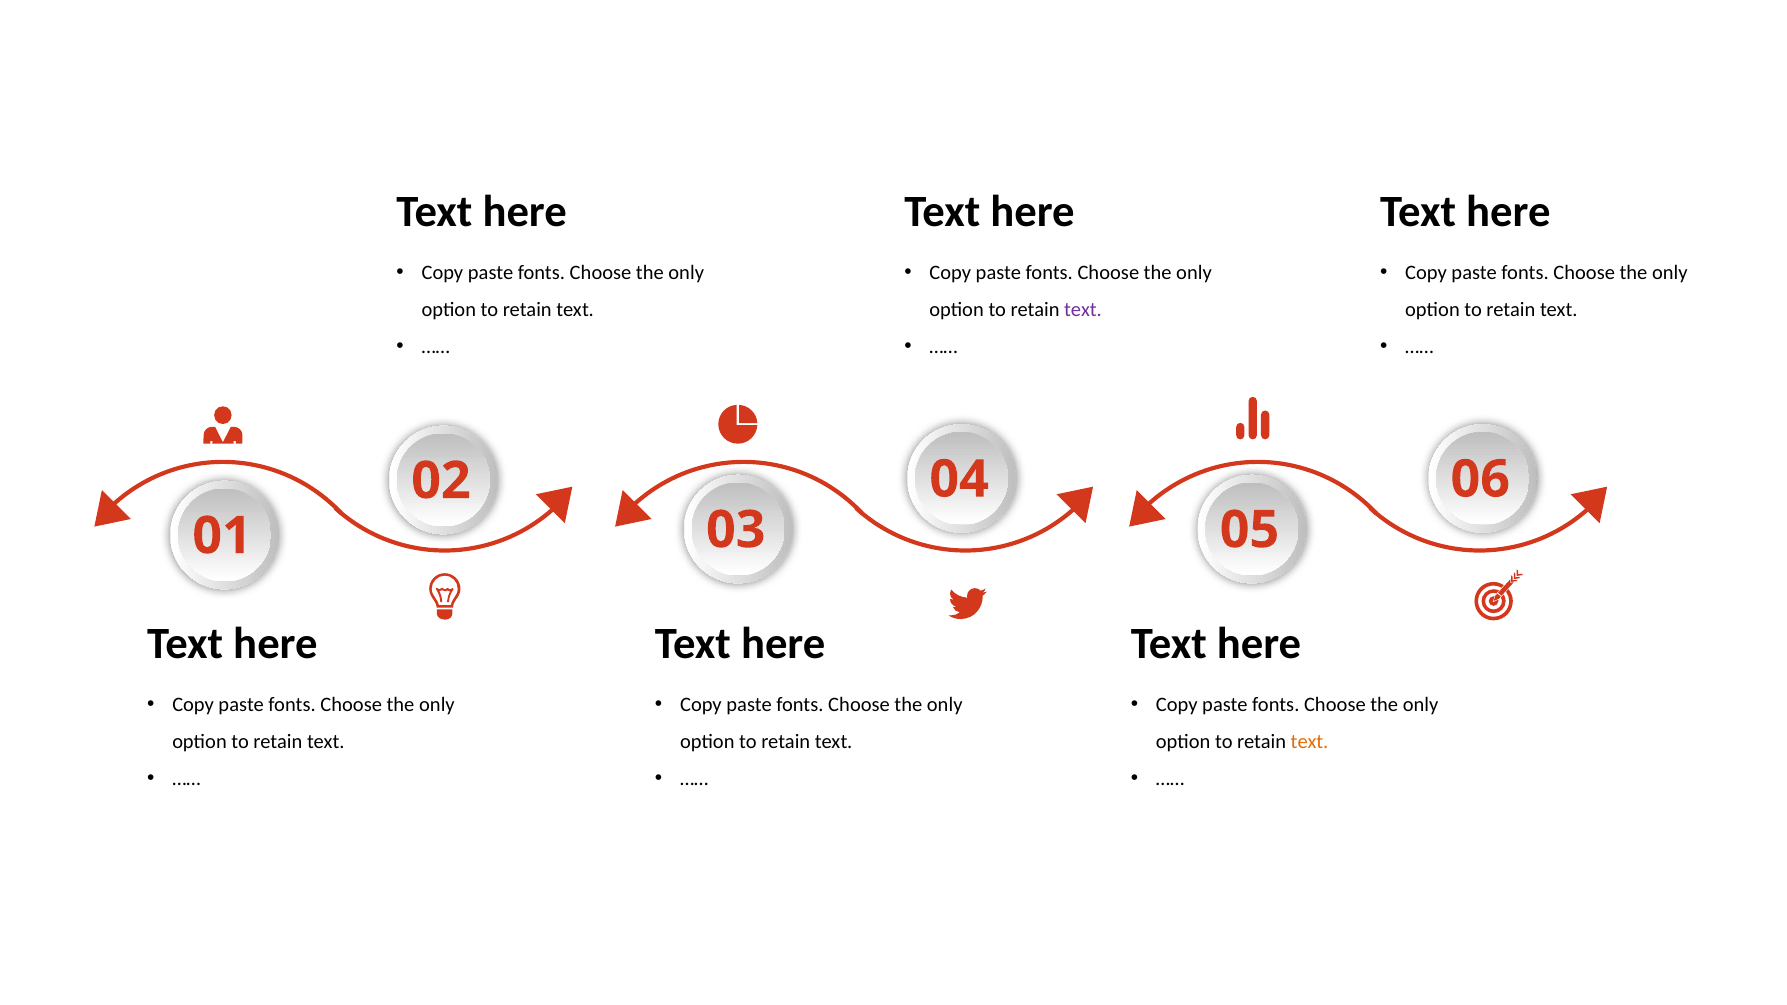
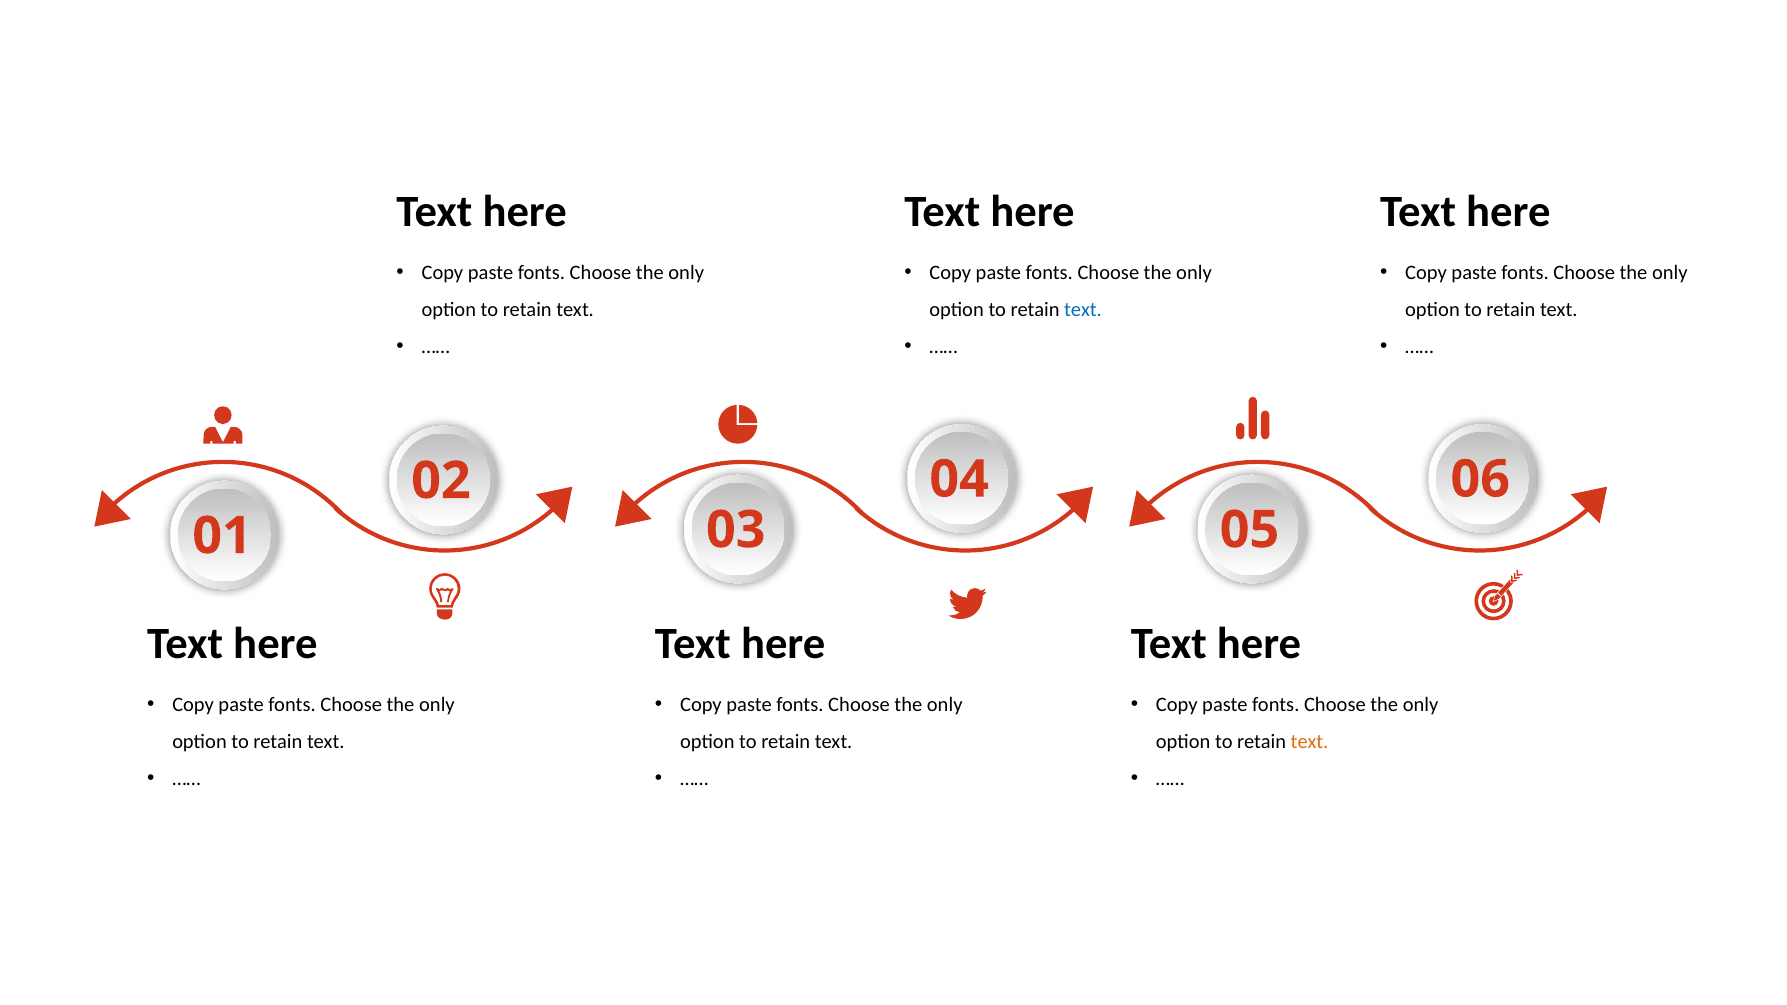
text at (1083, 310) colour: purple -> blue
